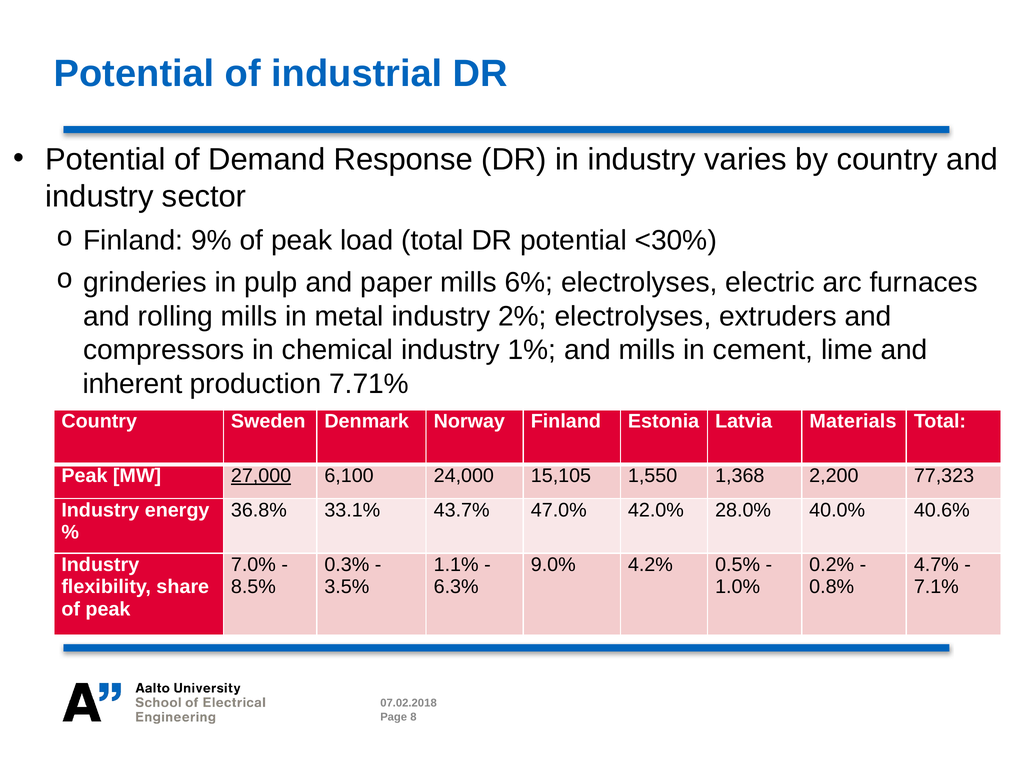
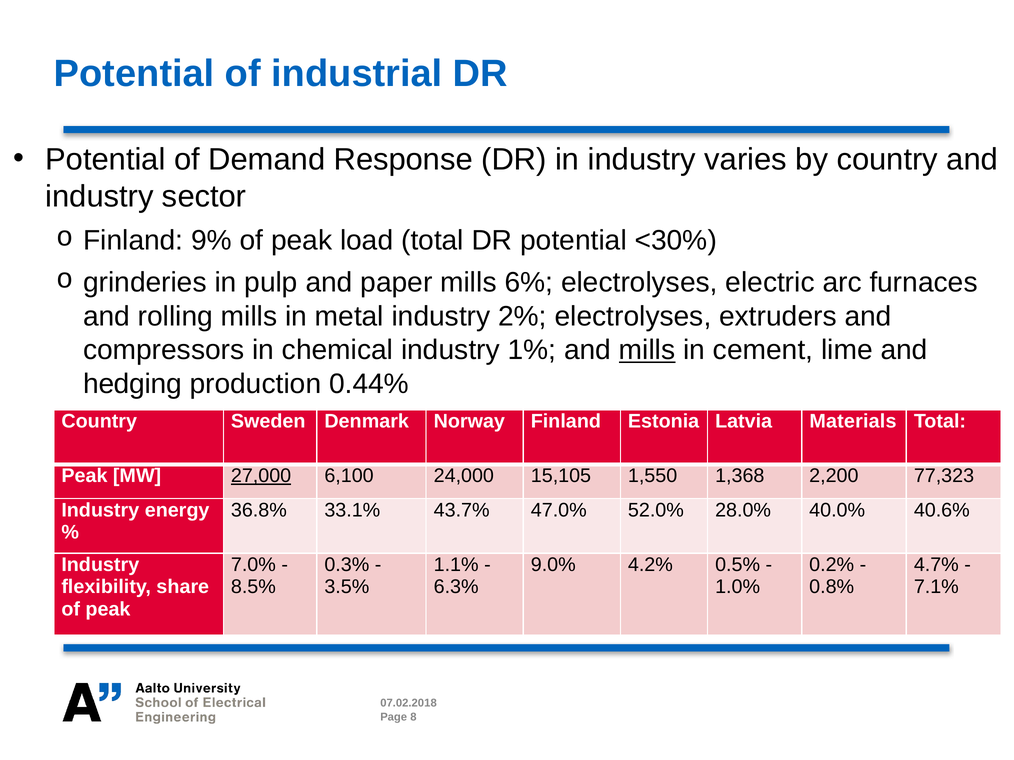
mills at (647, 350) underline: none -> present
inherent: inherent -> hedging
7.71%: 7.71% -> 0.44%
42.0%: 42.0% -> 52.0%
